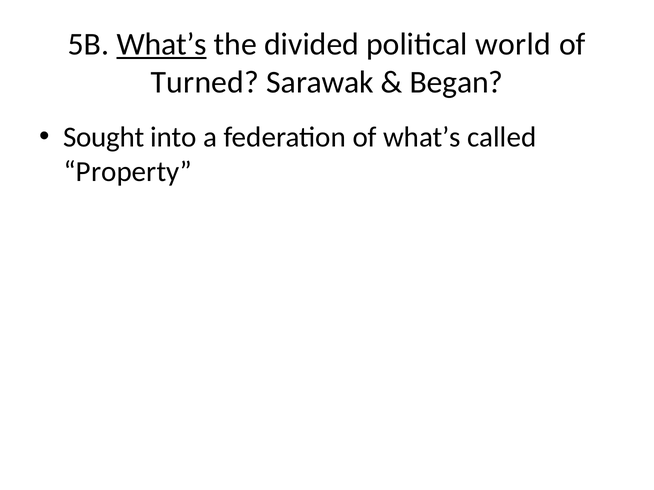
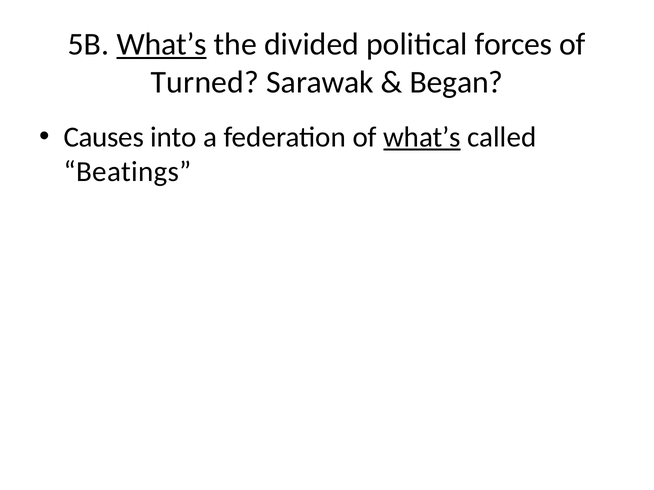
world: world -> forces
Sought: Sought -> Causes
what’s at (422, 137) underline: none -> present
Property: Property -> Beatings
